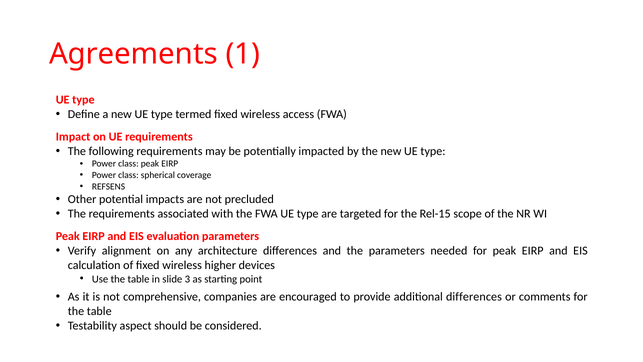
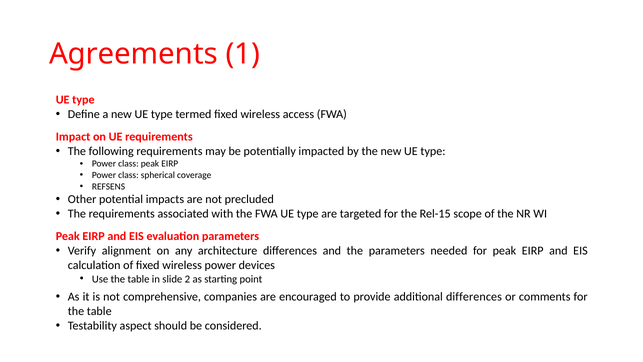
wireless higher: higher -> power
3: 3 -> 2
